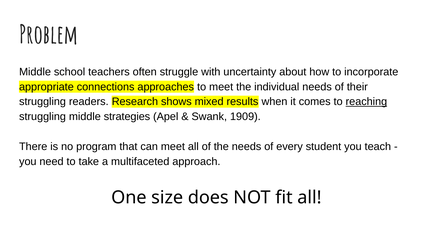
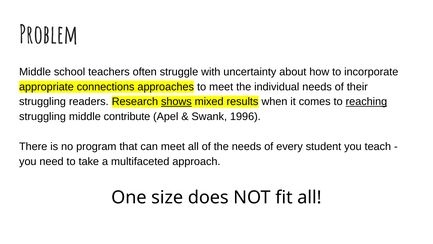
shows underline: none -> present
strategies: strategies -> contribute
1909: 1909 -> 1996
